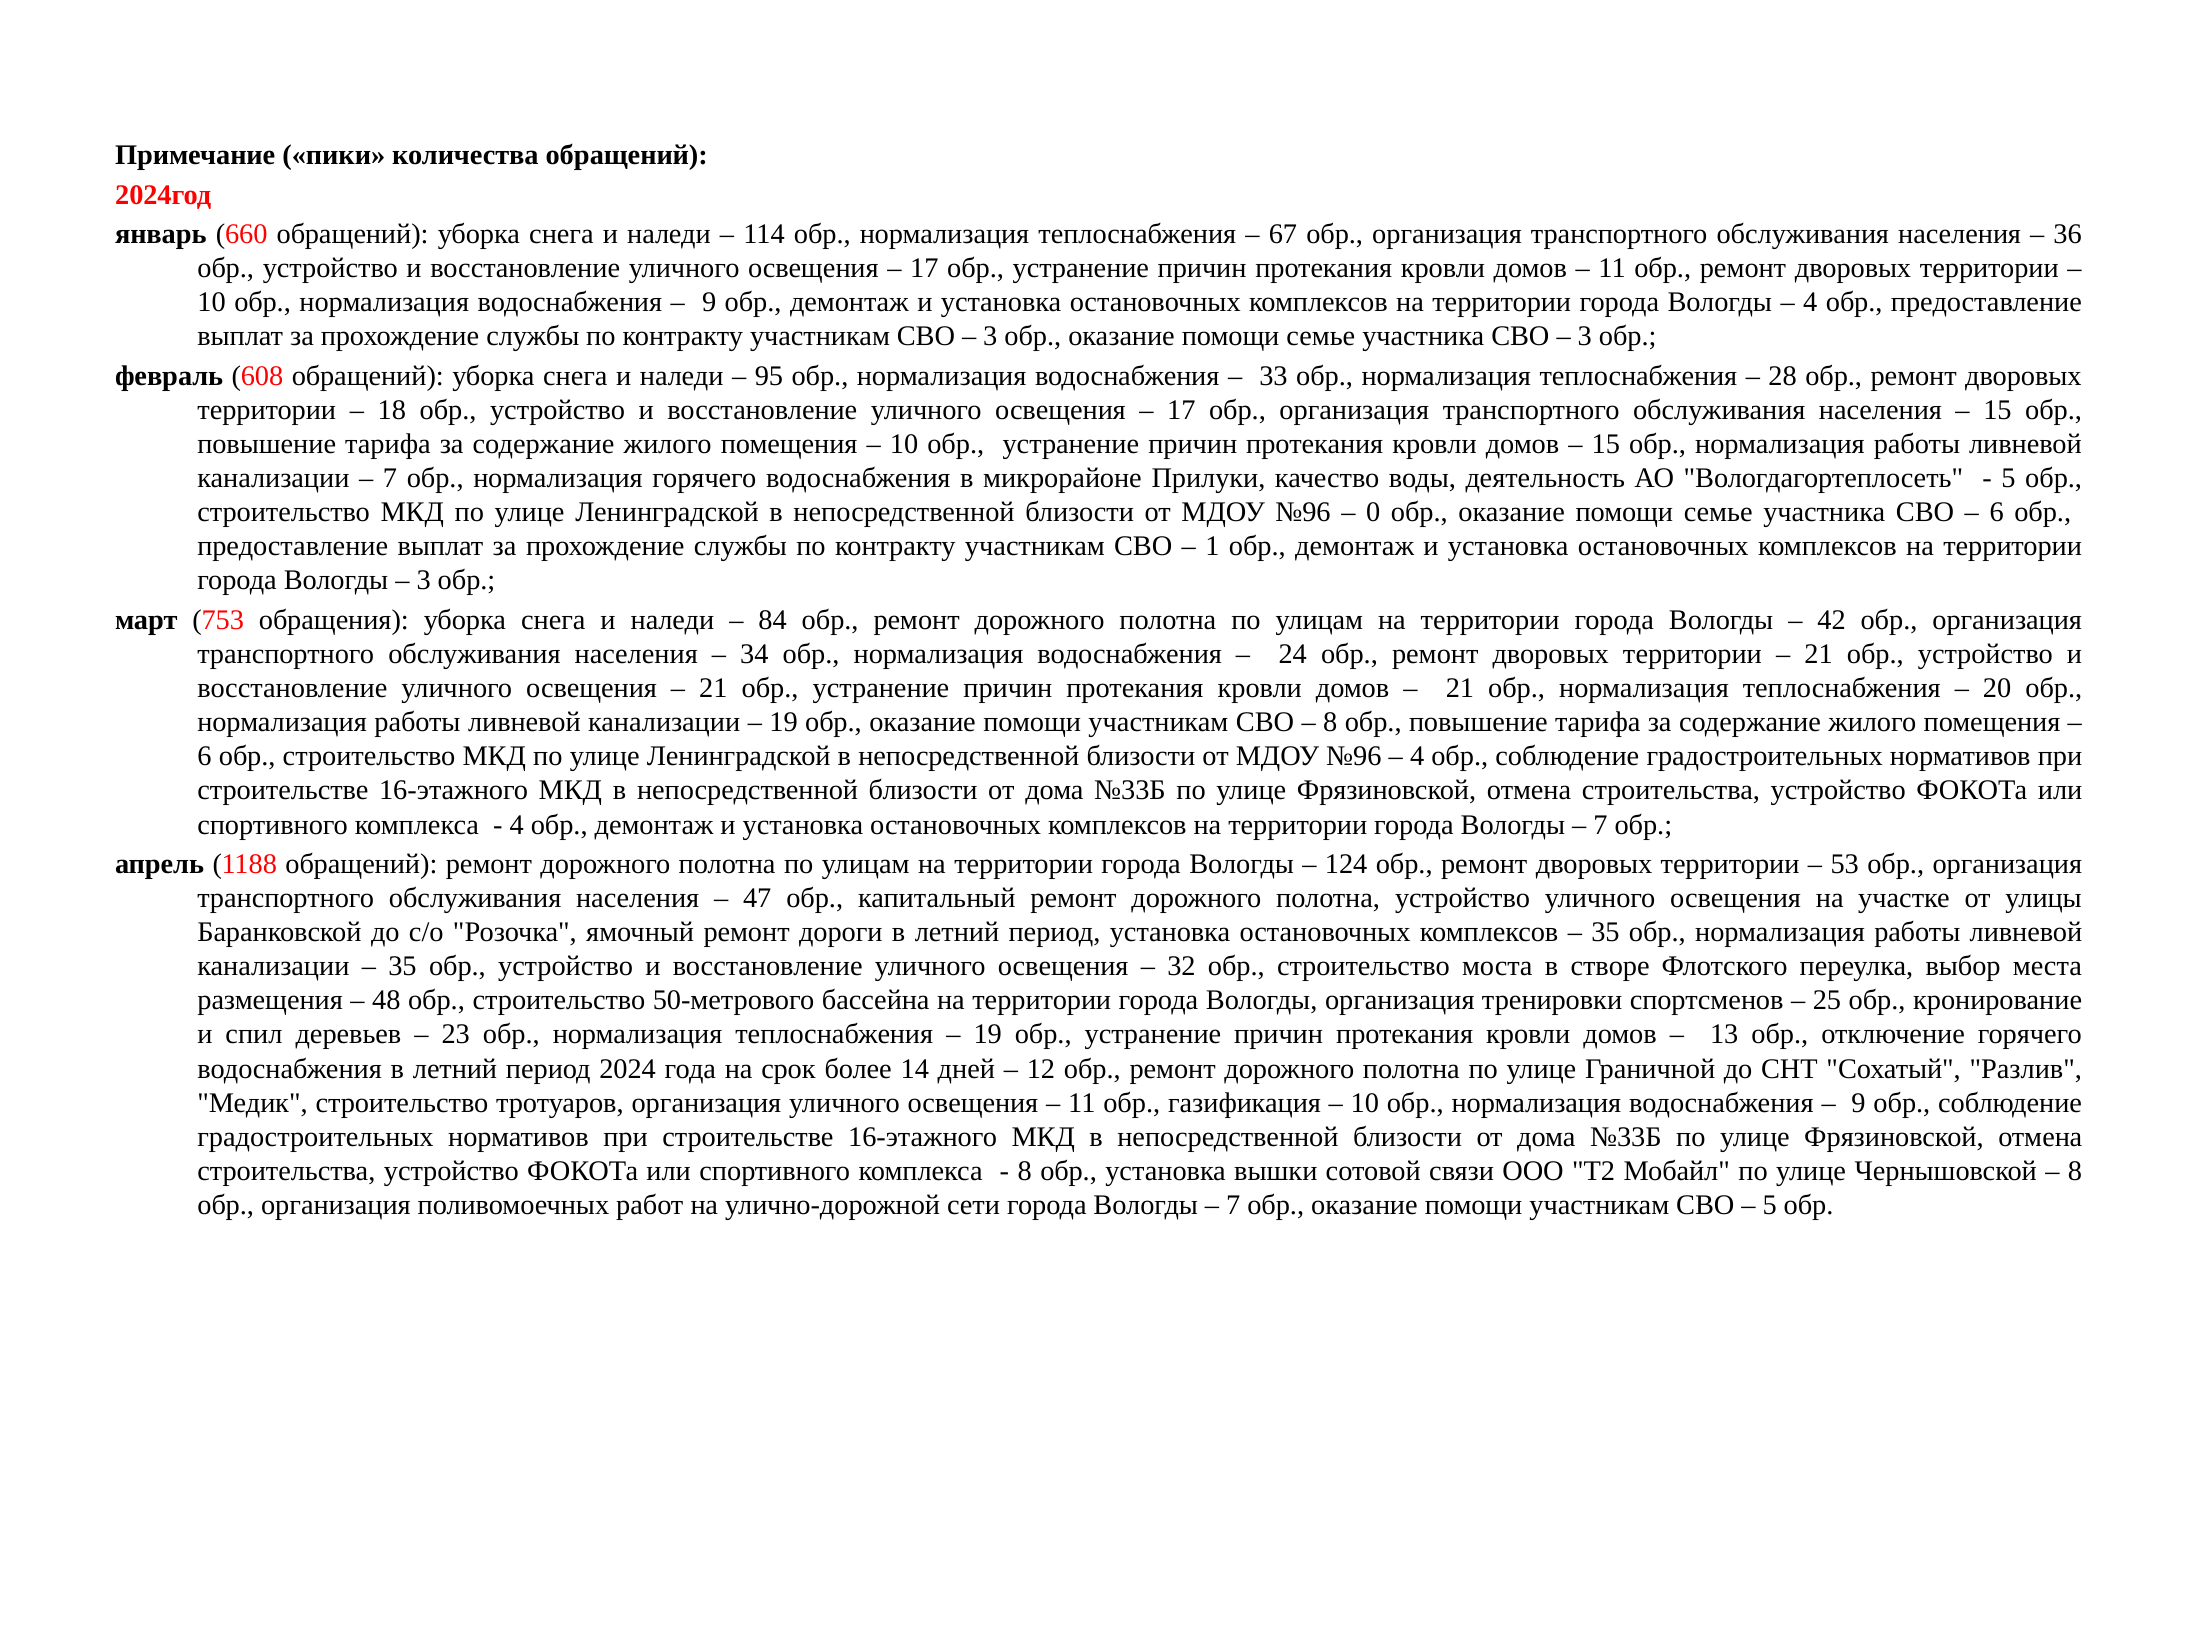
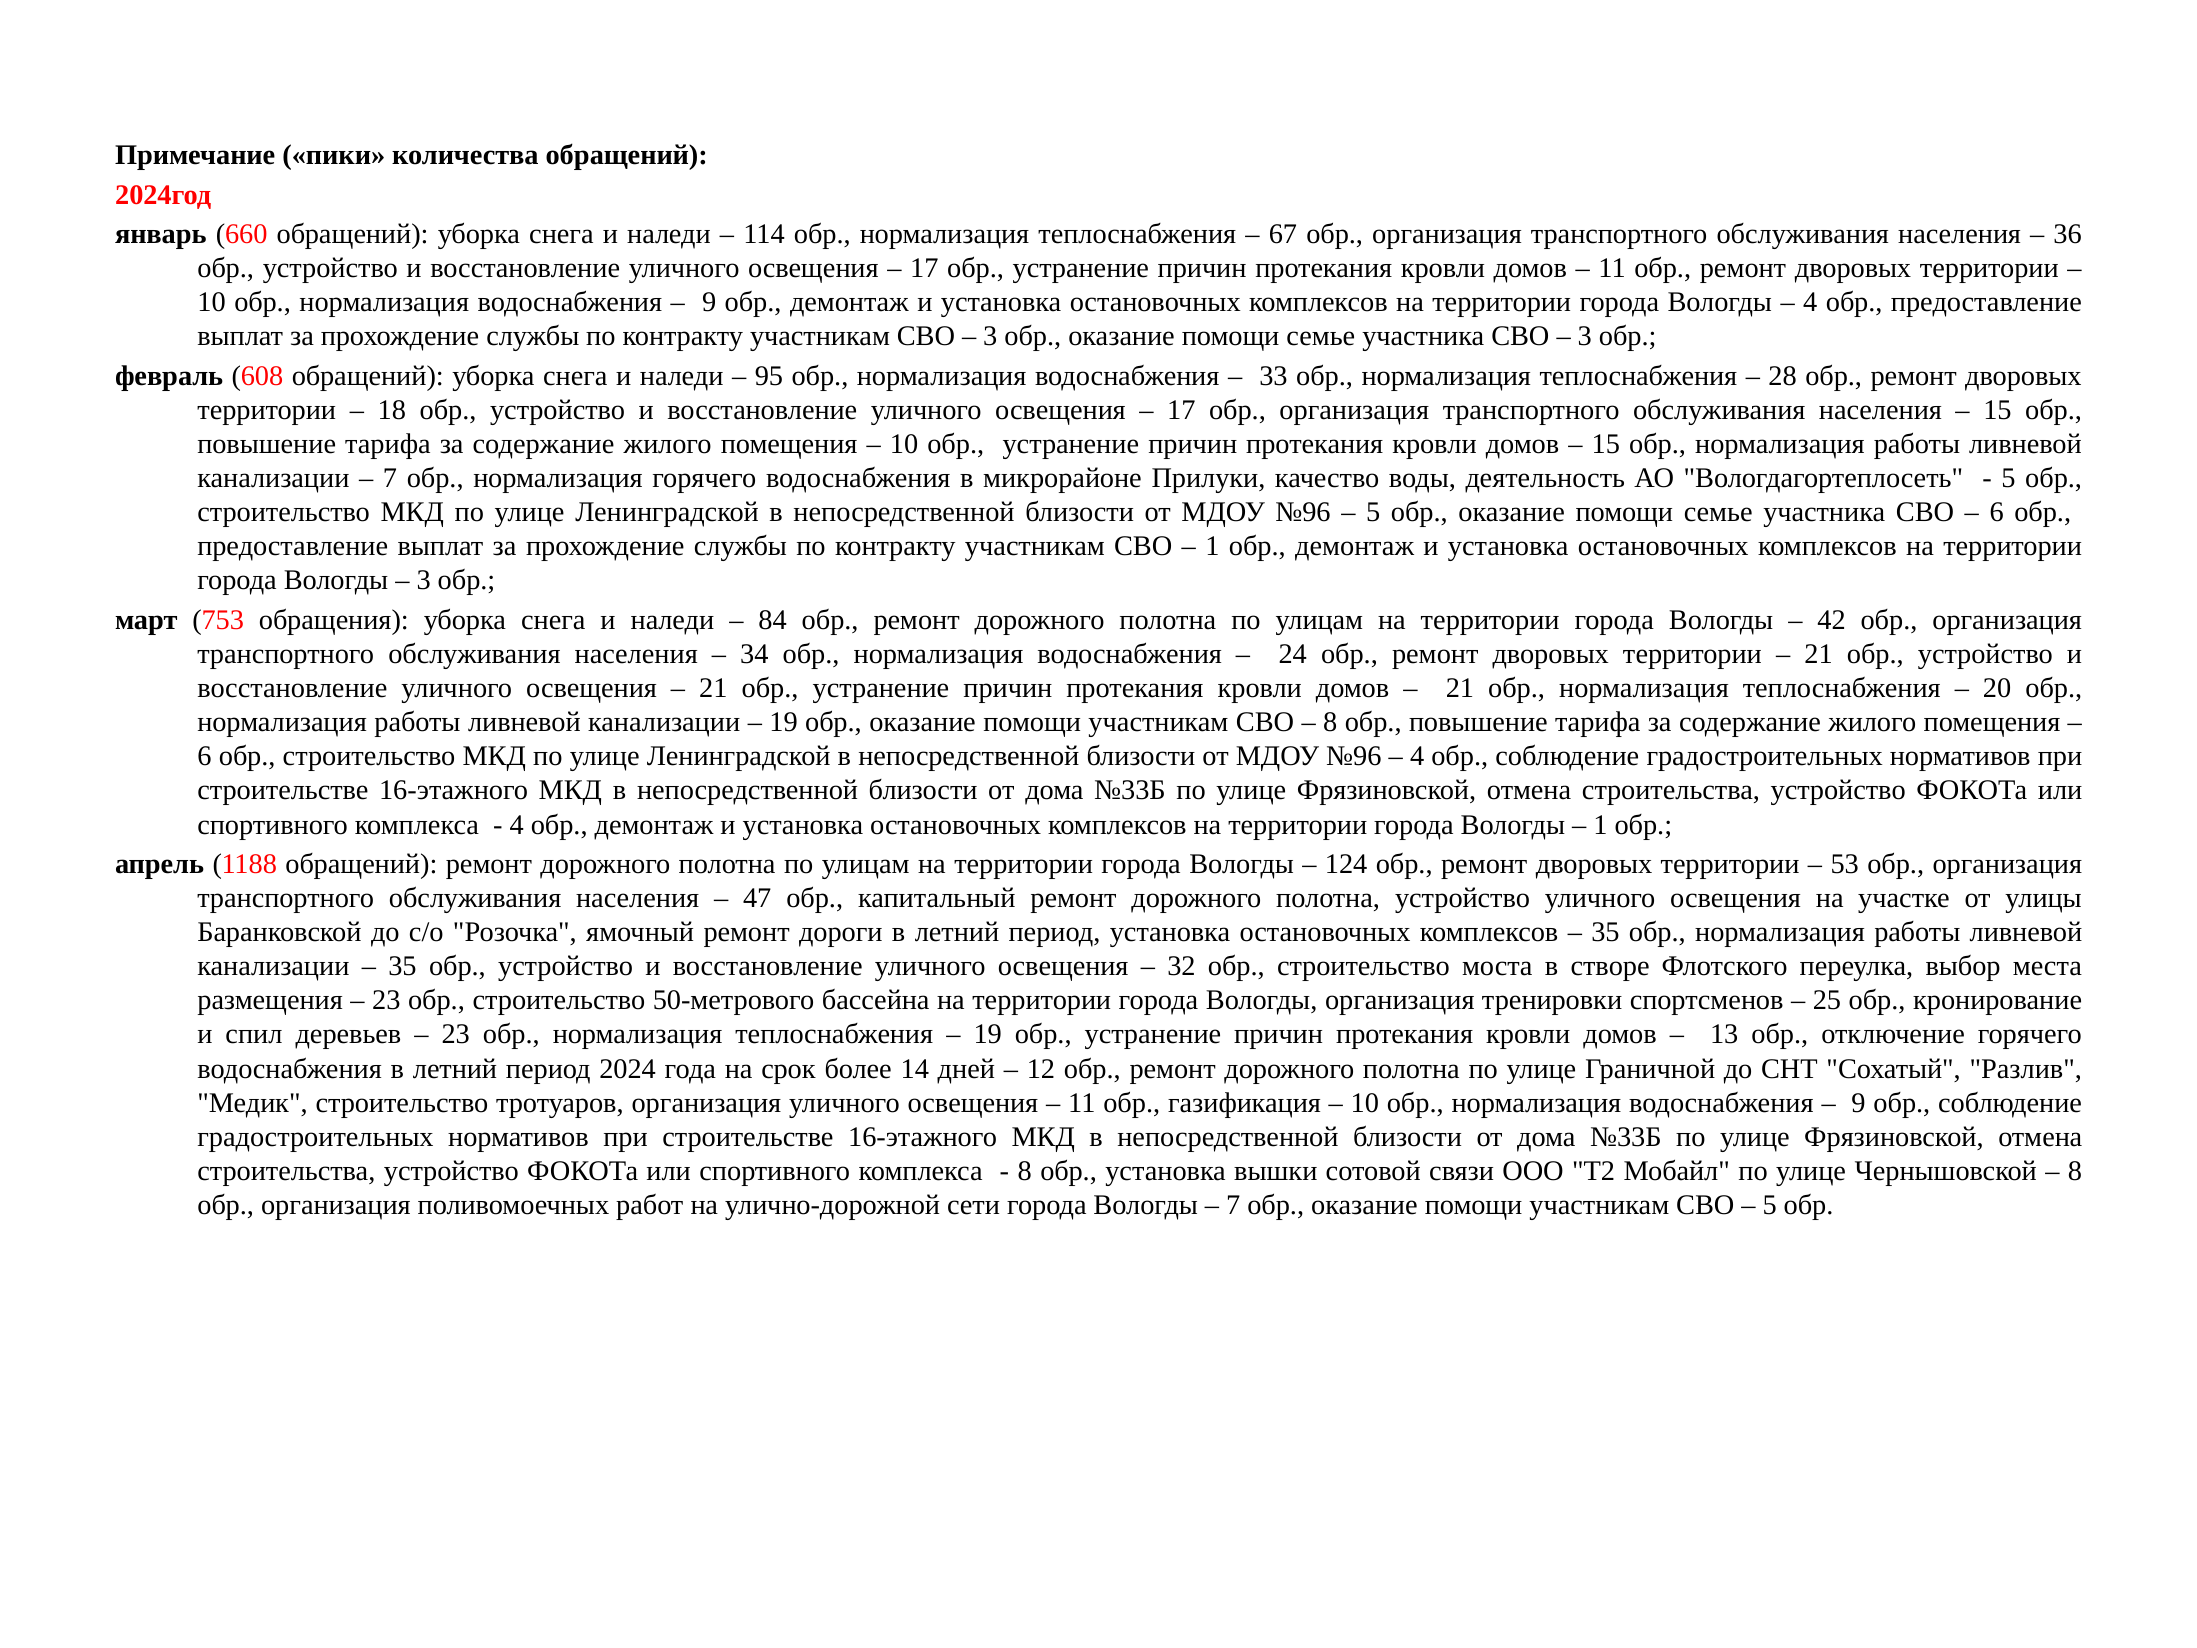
0 at (1373, 512): 0 -> 5
7 at (1600, 825): 7 -> 1
48 at (386, 1000): 48 -> 23
